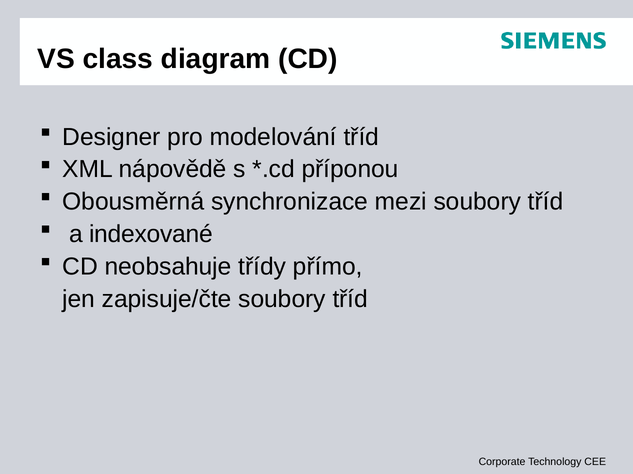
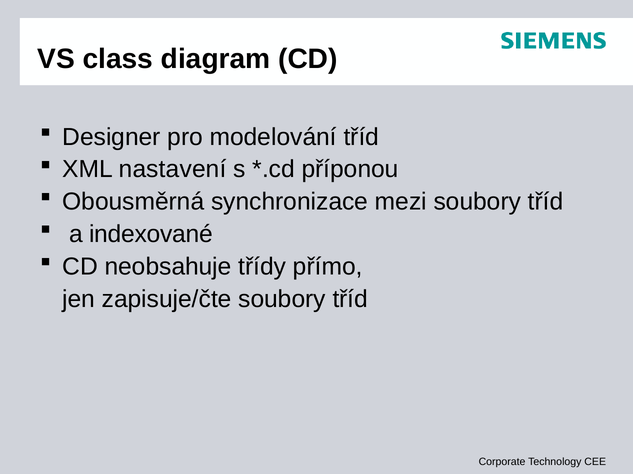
nápovědě: nápovědě -> nastavení
